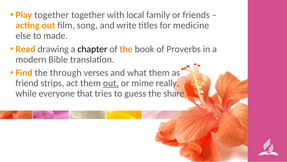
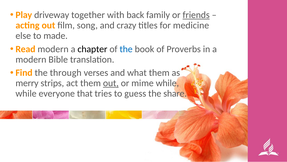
Play together: together -> driveway
local: local -> back
friends underline: none -> present
write: write -> crazy
Read drawing: drawing -> modern
the at (126, 49) colour: orange -> blue
friend: friend -> merry
mime really: really -> while
